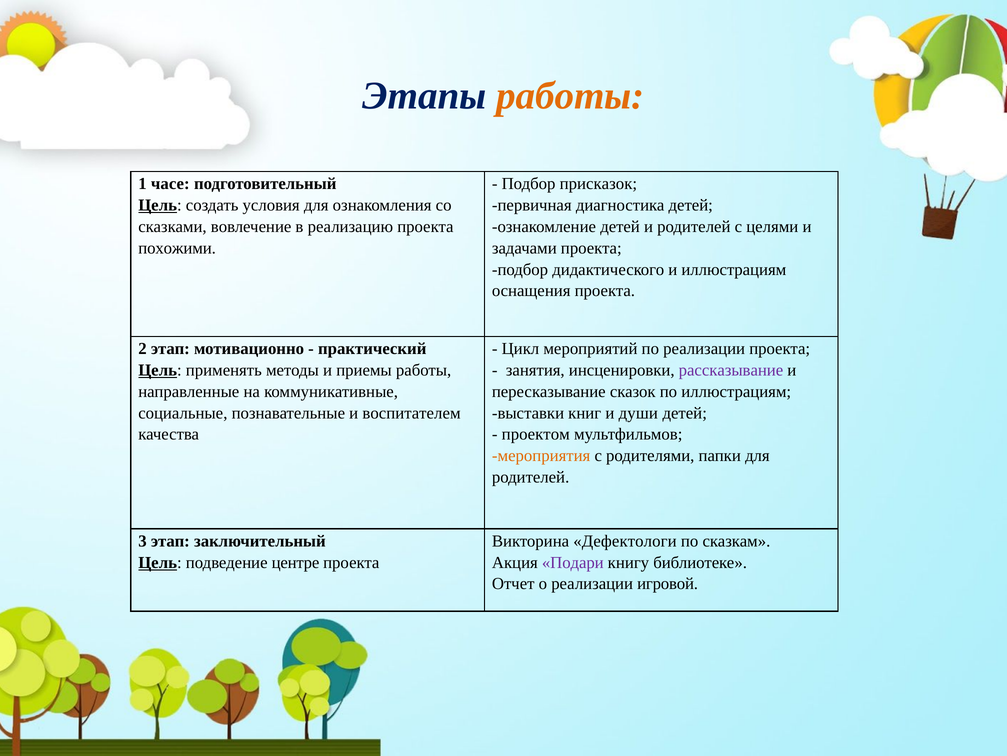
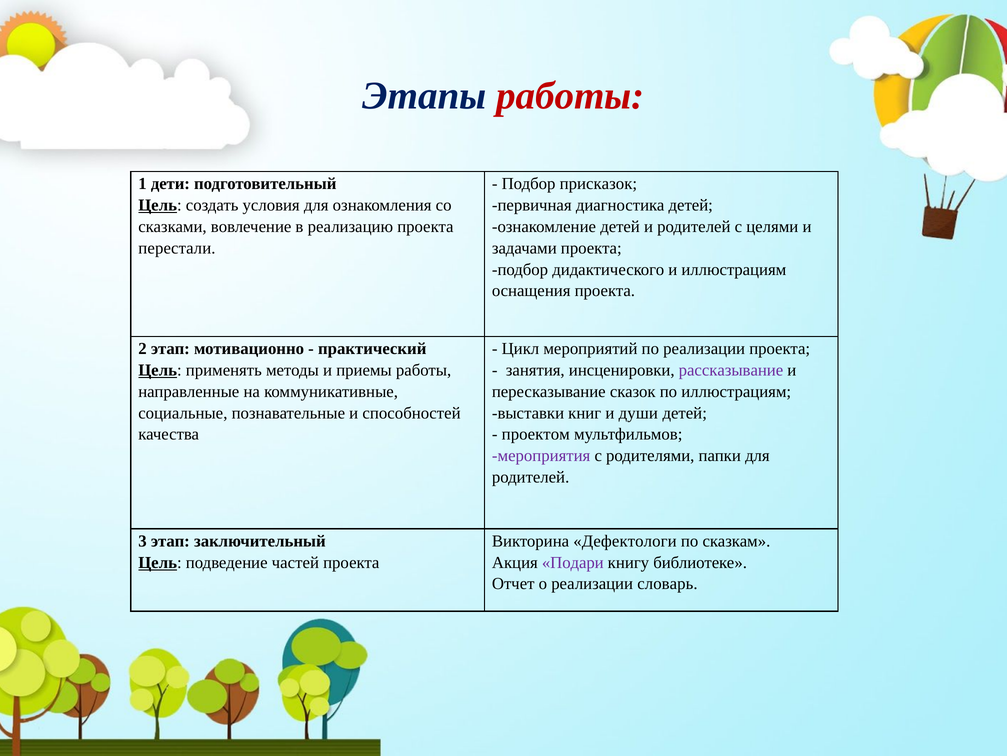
работы at (570, 96) colour: orange -> red
часе: часе -> дети
похожими: похожими -> перестали
воспитателем: воспитателем -> способностей
мероприятия colour: orange -> purple
центре: центре -> частей
игровой: игровой -> словарь
